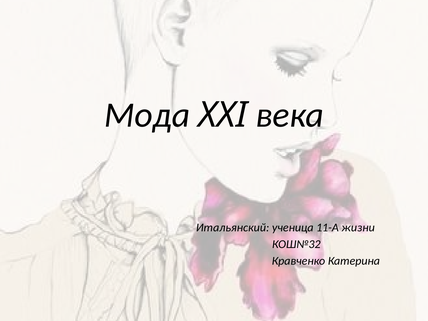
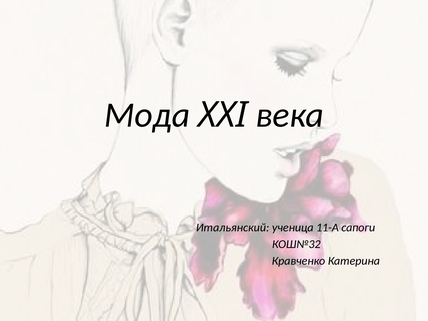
жизни: жизни -> сапоги
